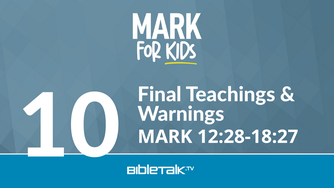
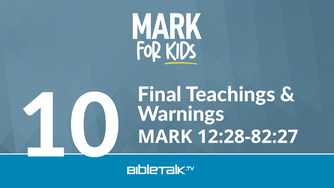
12:28-18:27: 12:28-18:27 -> 12:28-82:27
